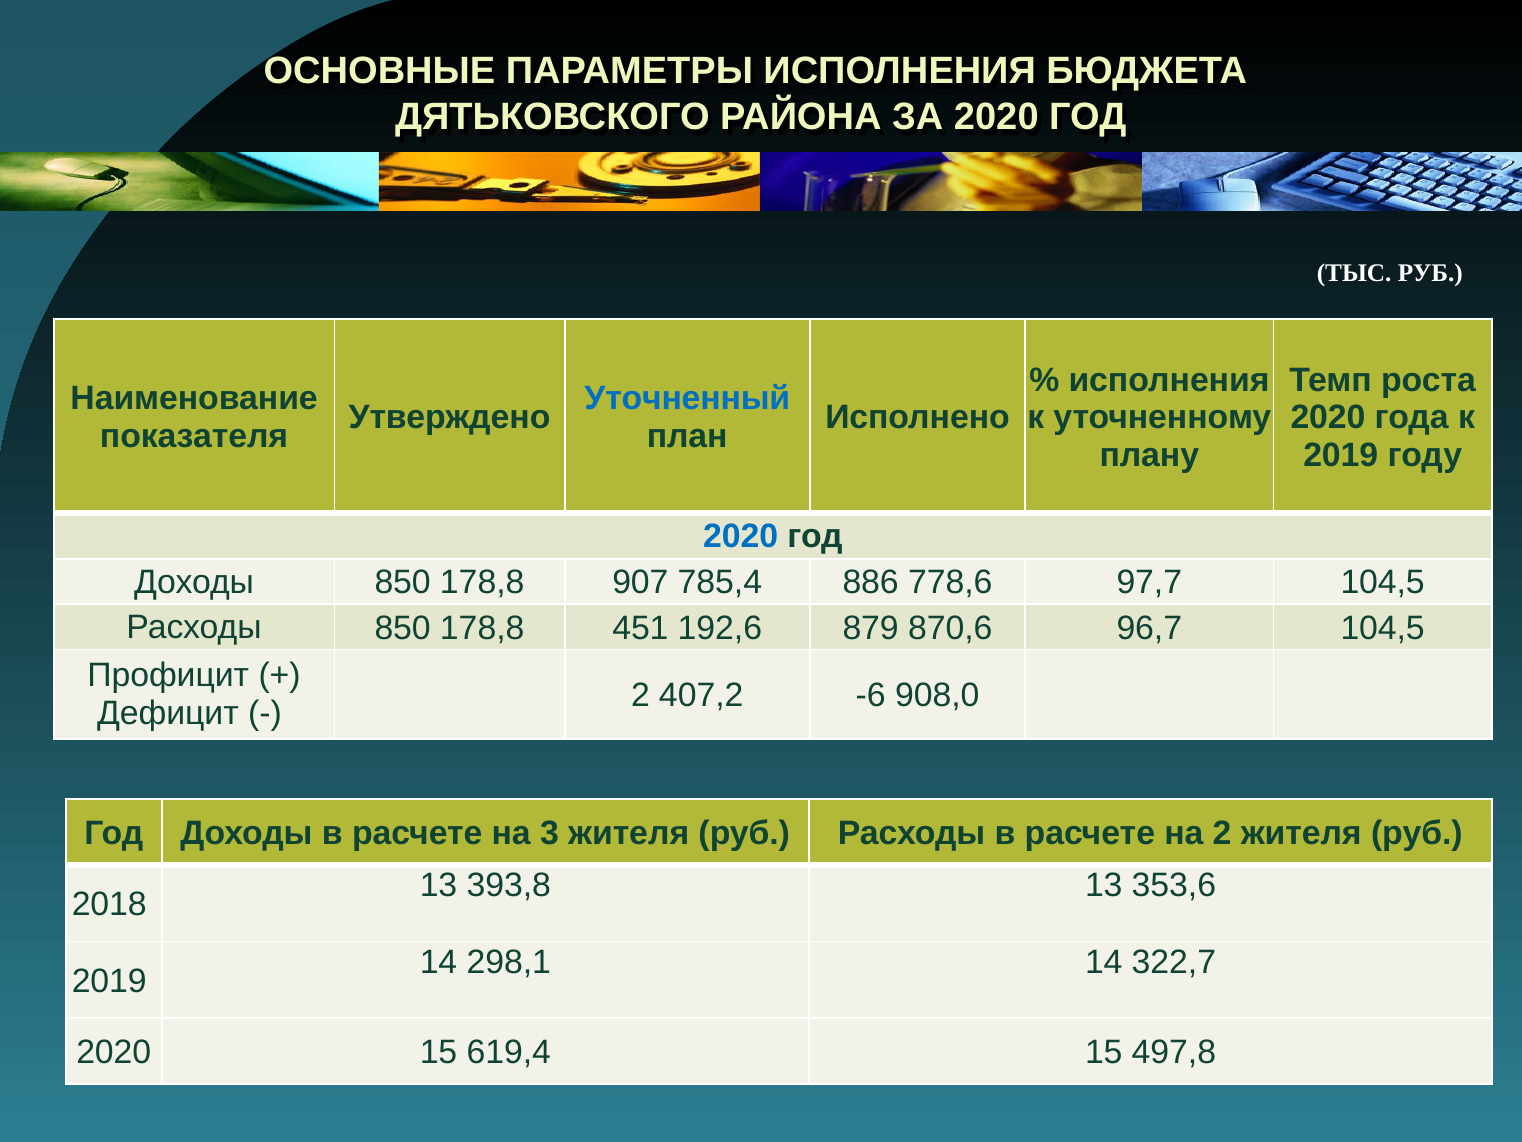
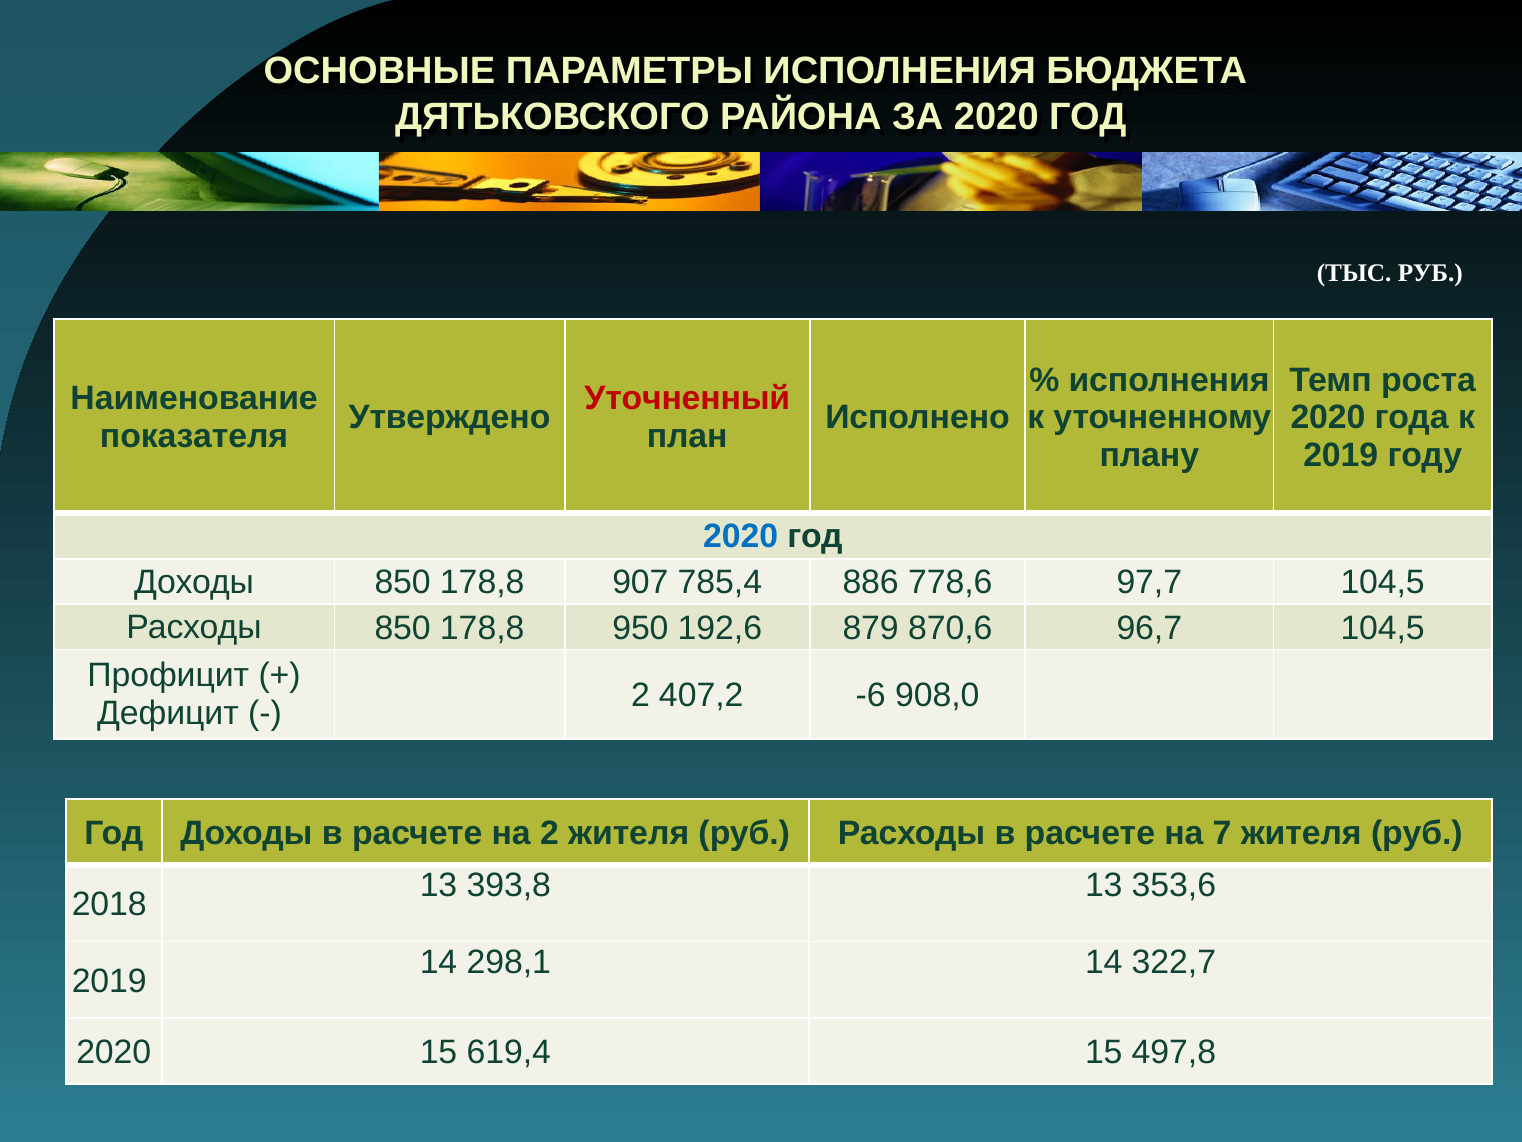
Уточненный colour: blue -> red
451: 451 -> 950
на 3: 3 -> 2
на 2: 2 -> 7
